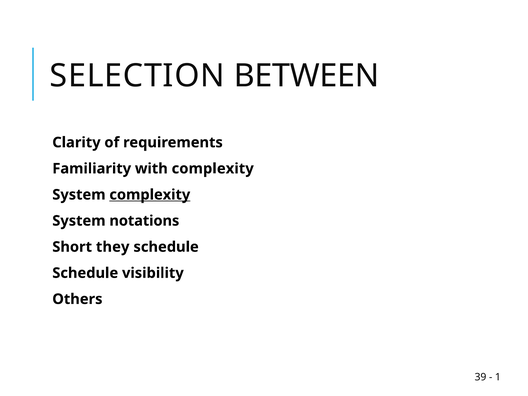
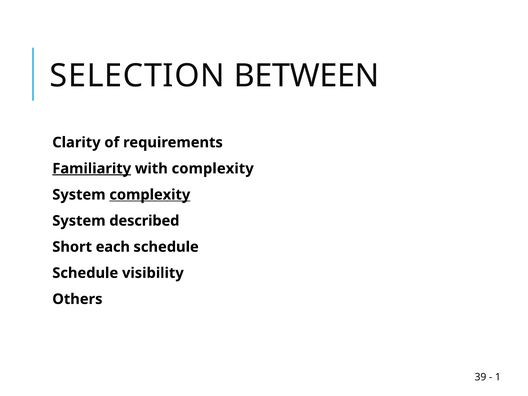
Familiarity underline: none -> present
notations: notations -> described
they: they -> each
